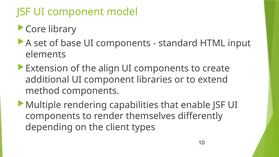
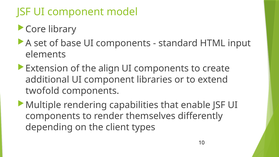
method: method -> twofold
